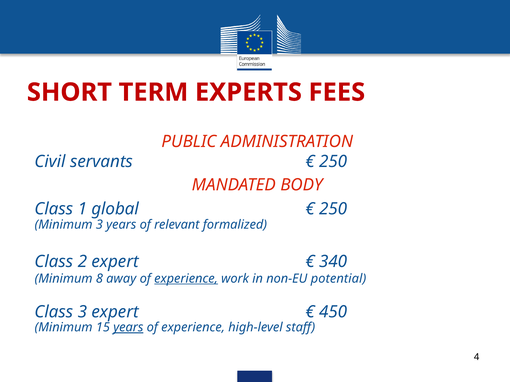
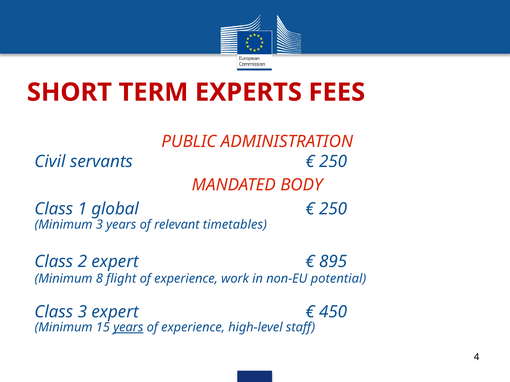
formalized: formalized -> timetables
340: 340 -> 895
away: away -> flight
experience at (186, 279) underline: present -> none
